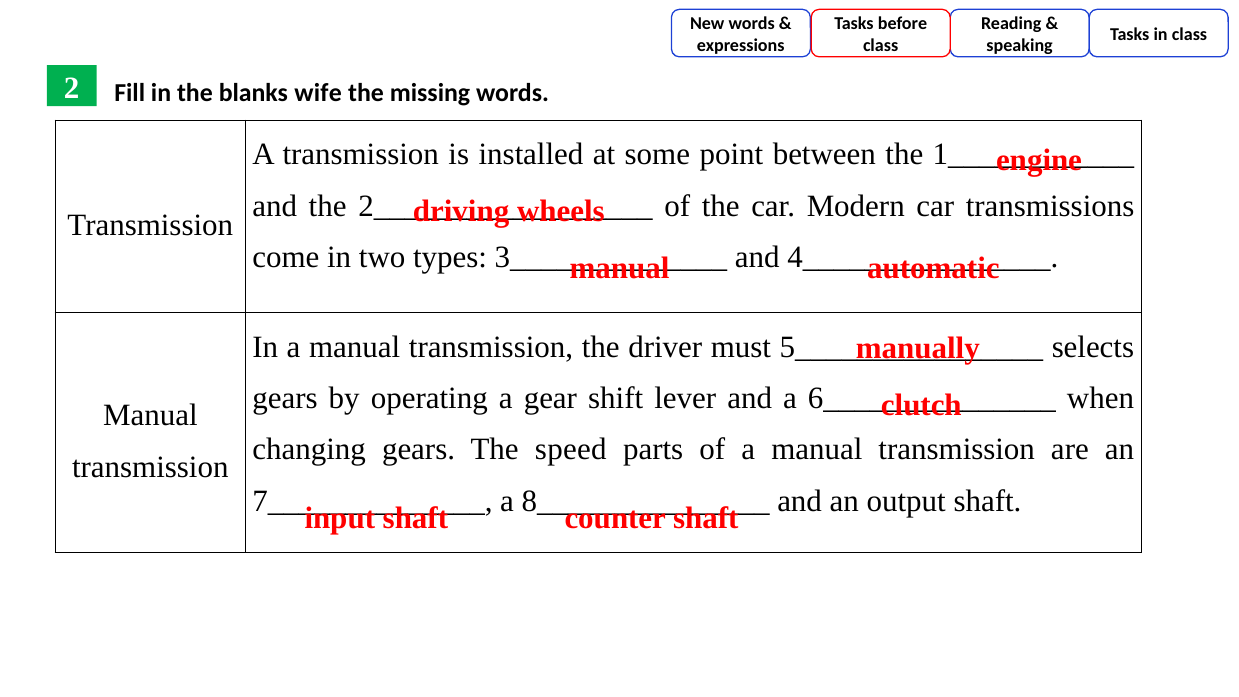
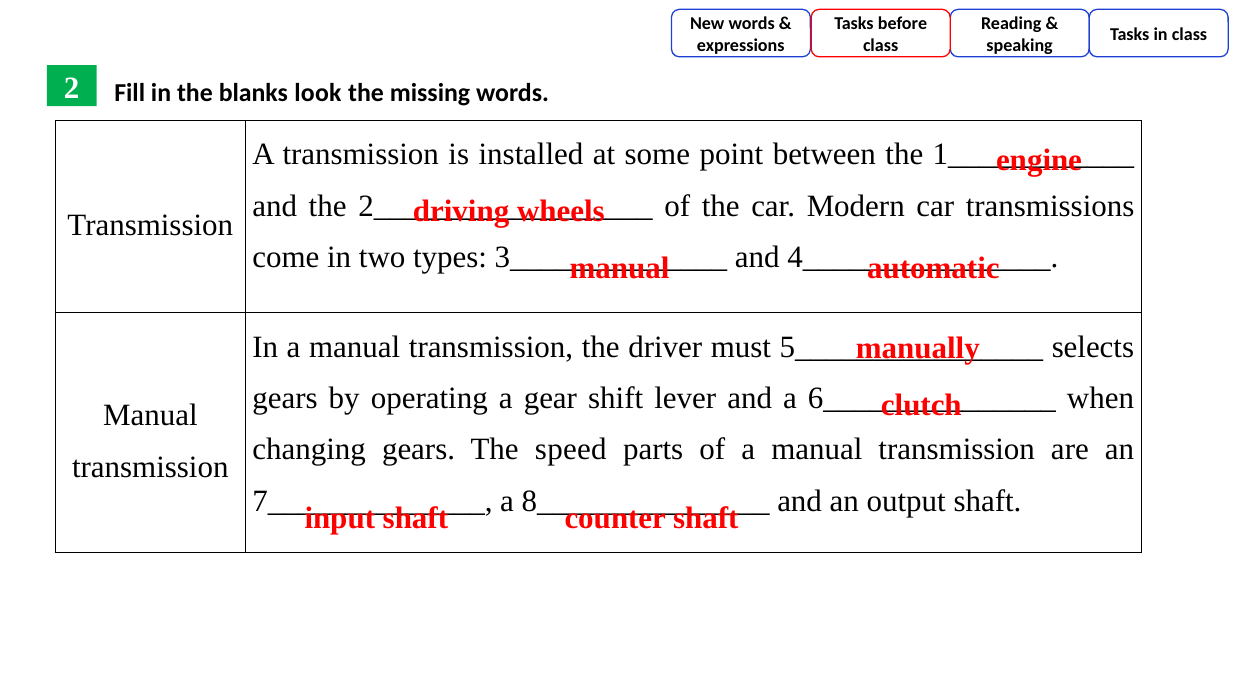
wife: wife -> look
